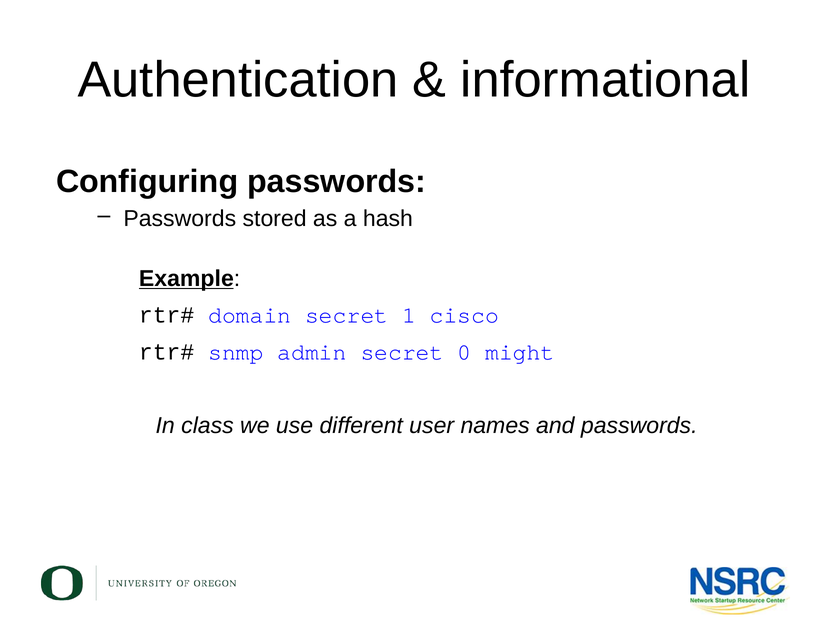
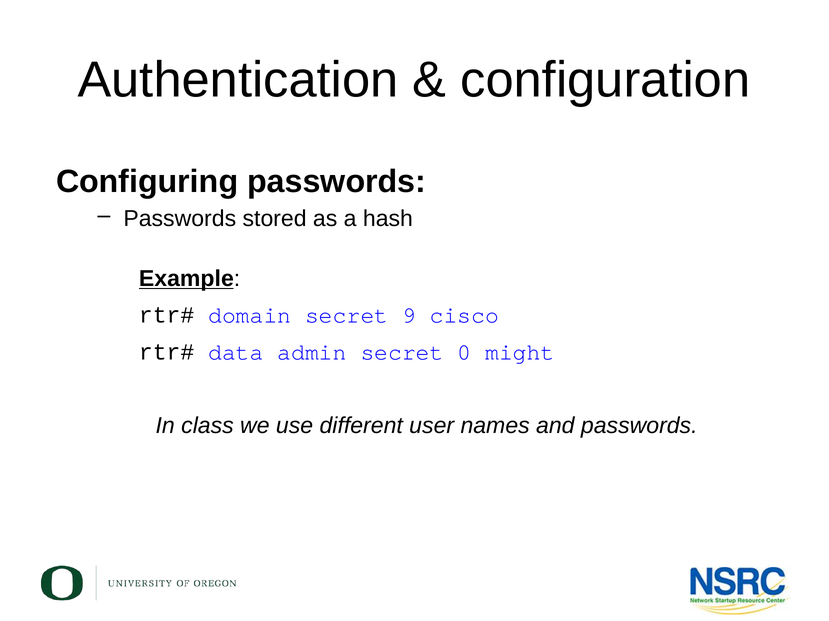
informational: informational -> configuration
1: 1 -> 9
snmp: snmp -> data
